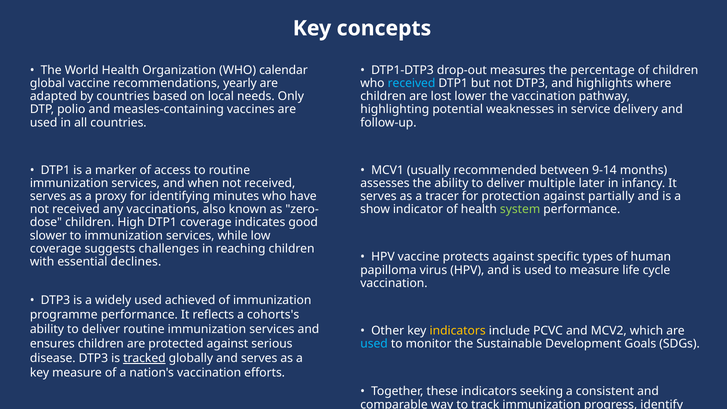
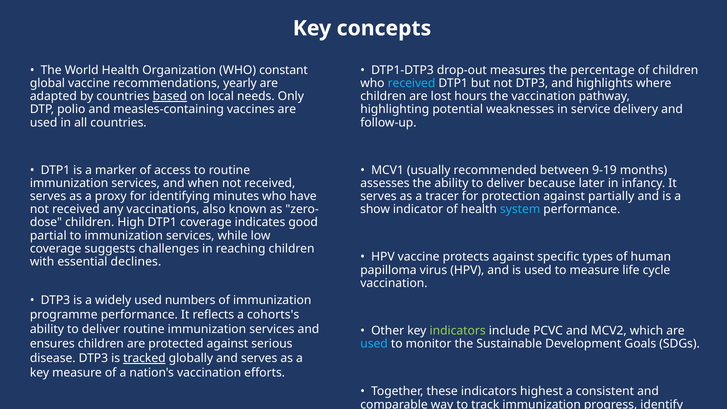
calendar: calendar -> constant
based underline: none -> present
lower: lower -> hours
9-14: 9-14 -> 9-19
multiple: multiple -> because
system colour: light green -> light blue
slower: slower -> partial
achieved: achieved -> numbers
indicators at (458, 331) colour: yellow -> light green
seeking: seeking -> highest
